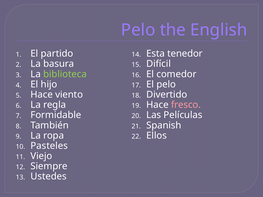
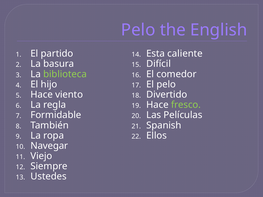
tenedor: tenedor -> caliente
fresco colour: pink -> light green
Pasteles: Pasteles -> Navegar
